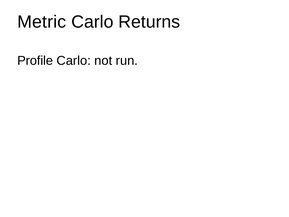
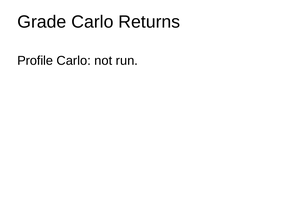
Metric: Metric -> Grade
